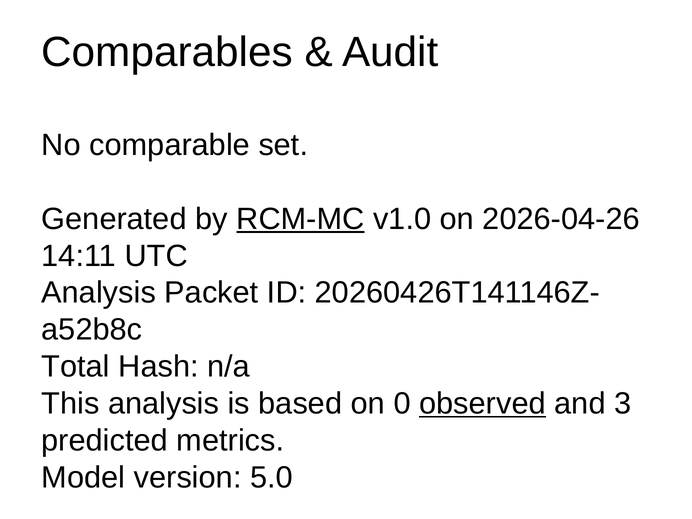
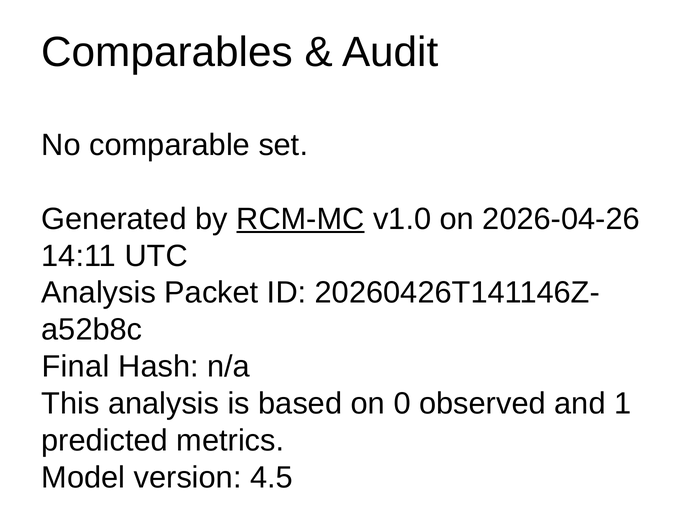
Total: Total -> Final
observed underline: present -> none
3: 3 -> 1
5.0: 5.0 -> 4.5
